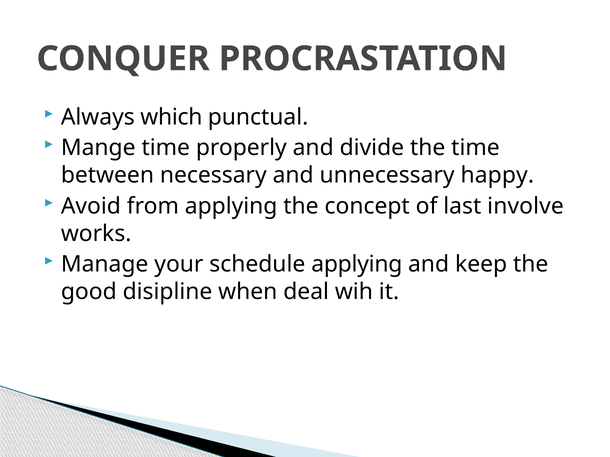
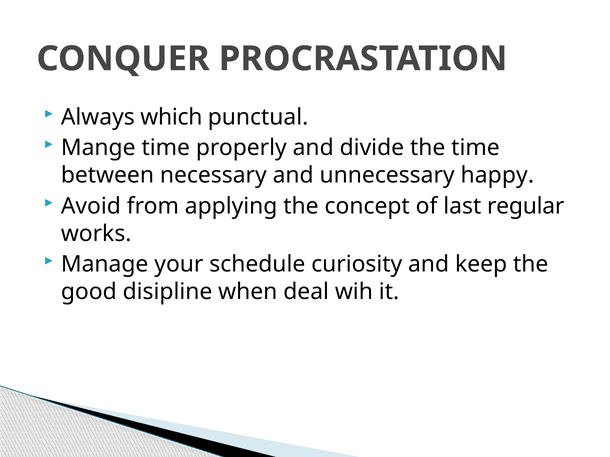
involve: involve -> regular
schedule applying: applying -> curiosity
